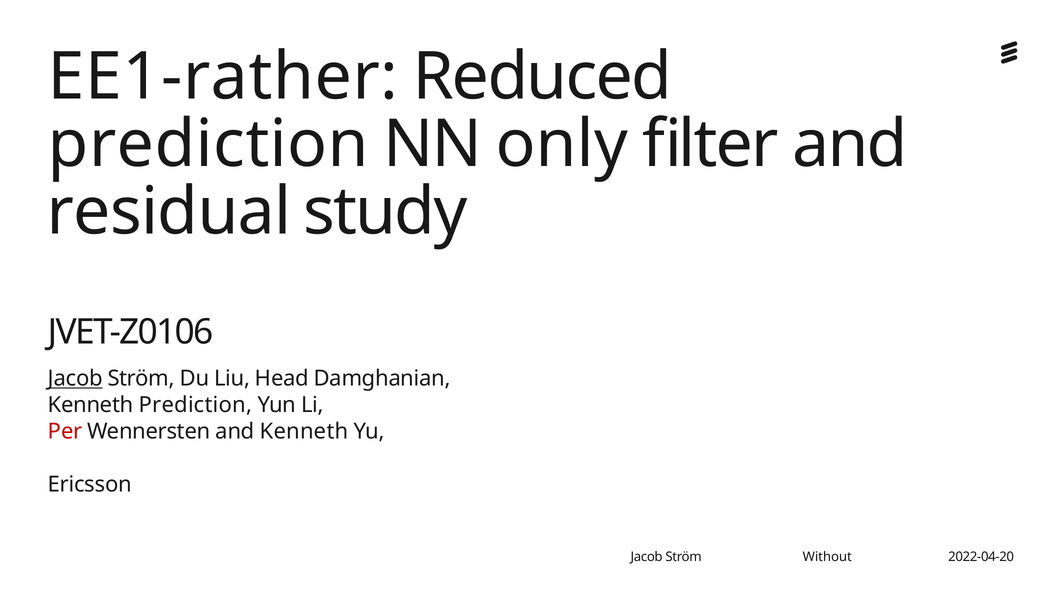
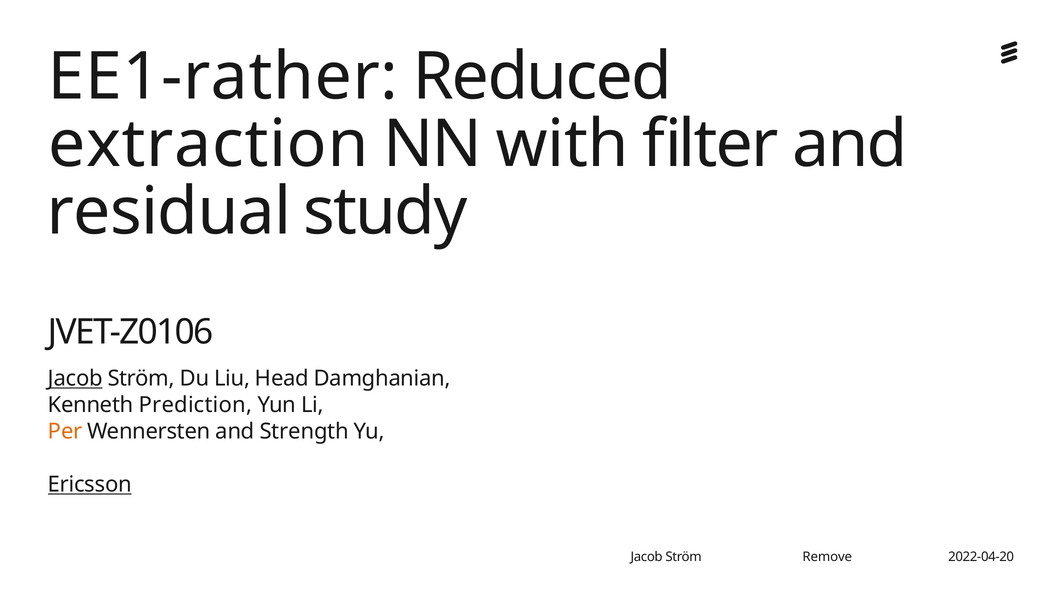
prediction at (208, 144): prediction -> extraction
only: only -> with
Per colour: red -> orange
and Kenneth: Kenneth -> Strength
Ericsson at (90, 484) underline: none -> present
Without: Without -> Remove
